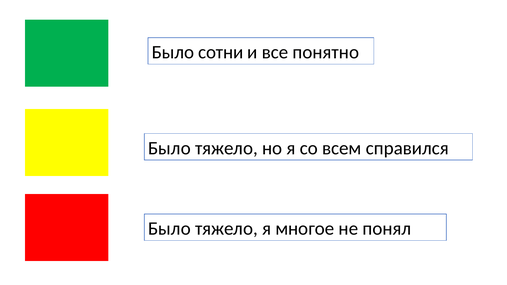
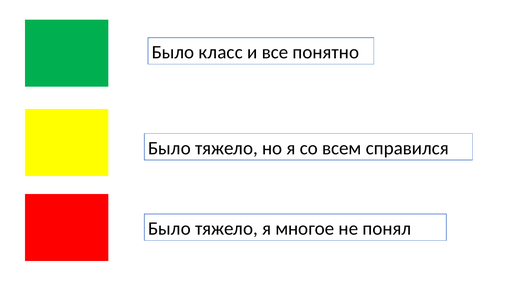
сотни: сотни -> класс
